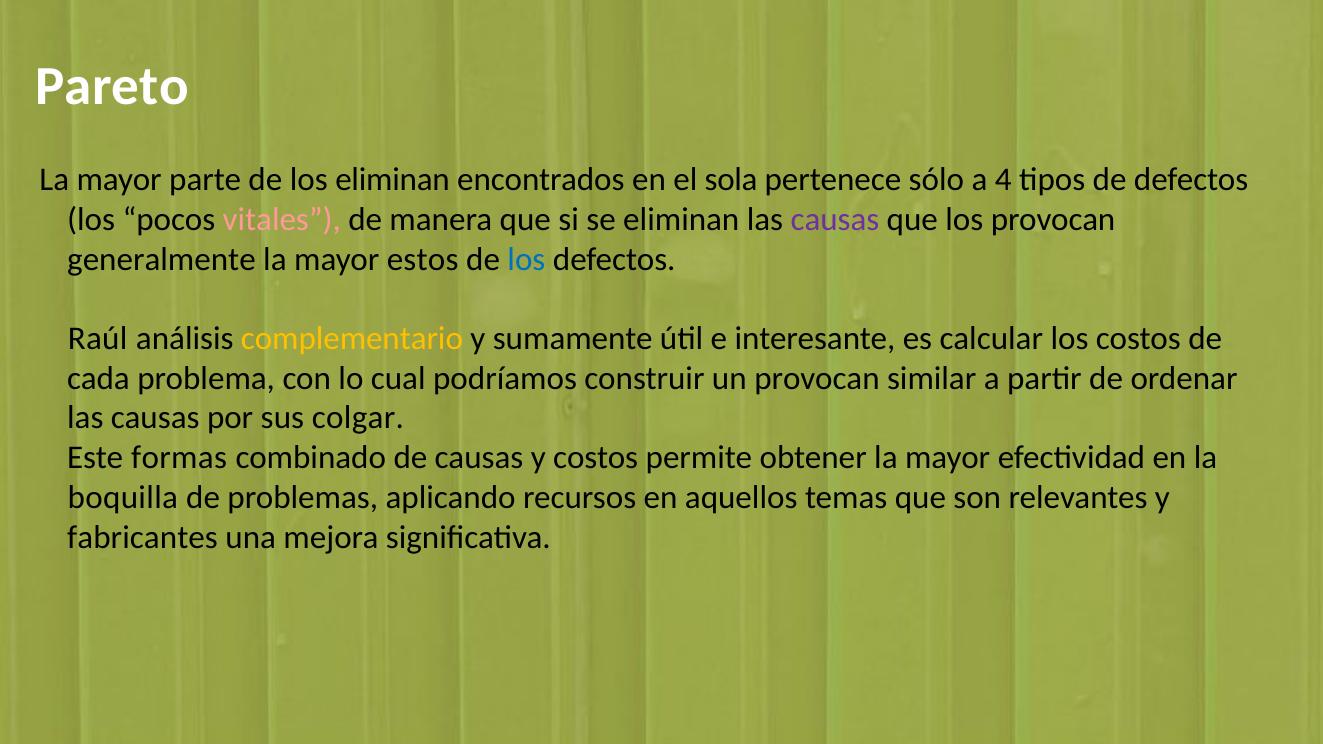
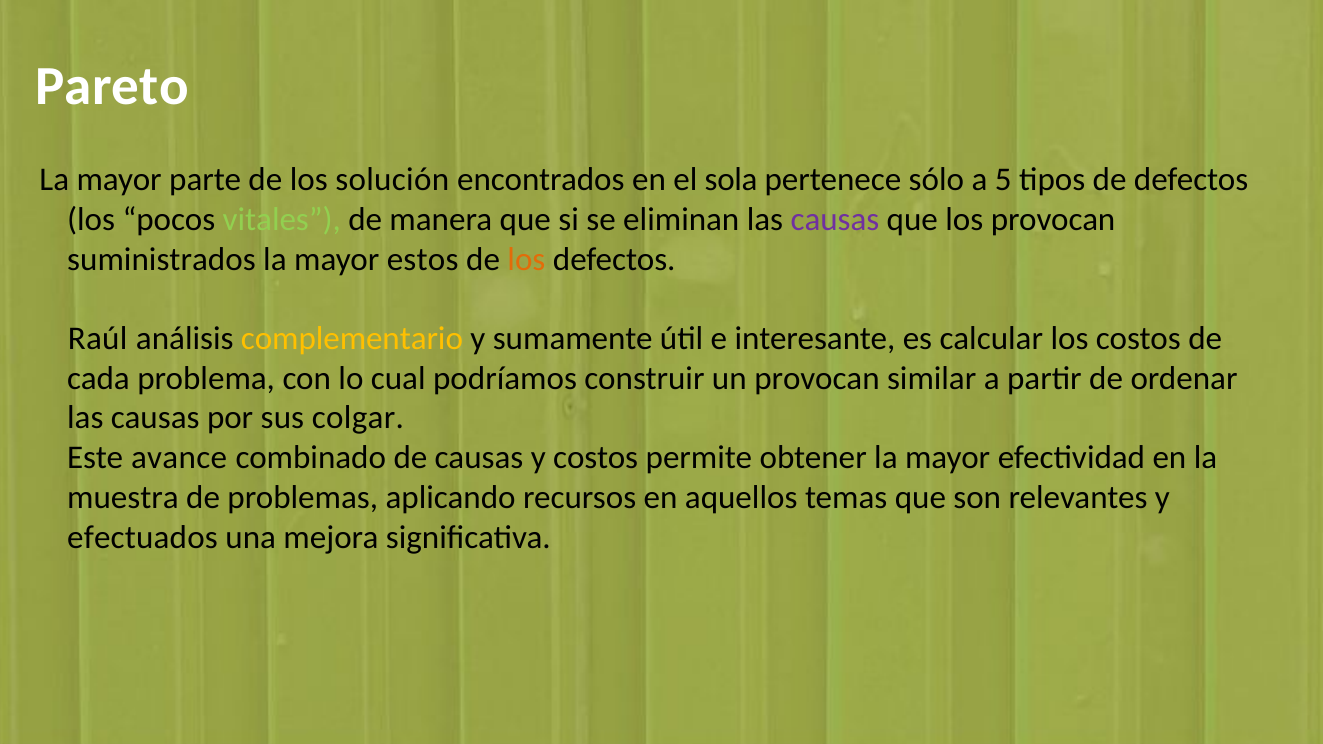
los eliminan: eliminan -> solución
4: 4 -> 5
vitales colour: pink -> light green
generalmente: generalmente -> suministrados
los at (526, 259) colour: blue -> orange
formas: formas -> avance
boquilla: boquilla -> muestra
fabricantes: fabricantes -> efectuados
